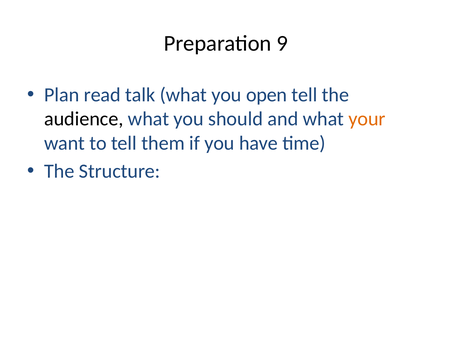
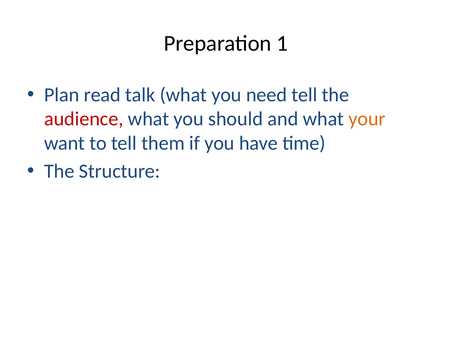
9: 9 -> 1
open: open -> need
audience colour: black -> red
